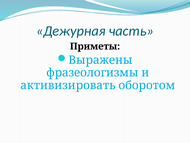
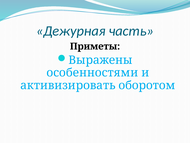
фразеологизмы: фразеологизмы -> особенностями
